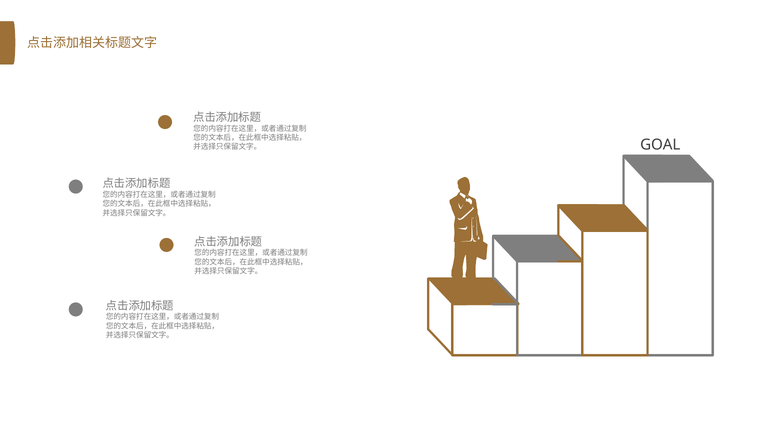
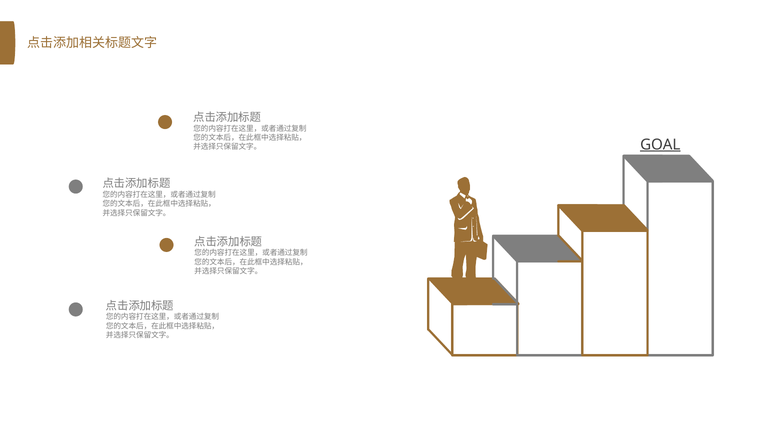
GOAL underline: none -> present
